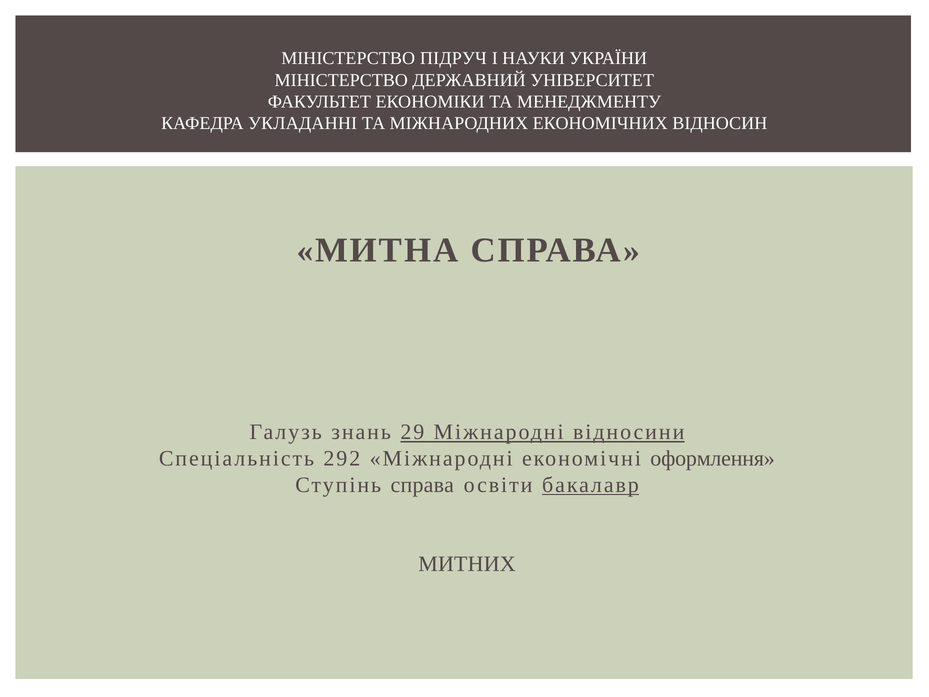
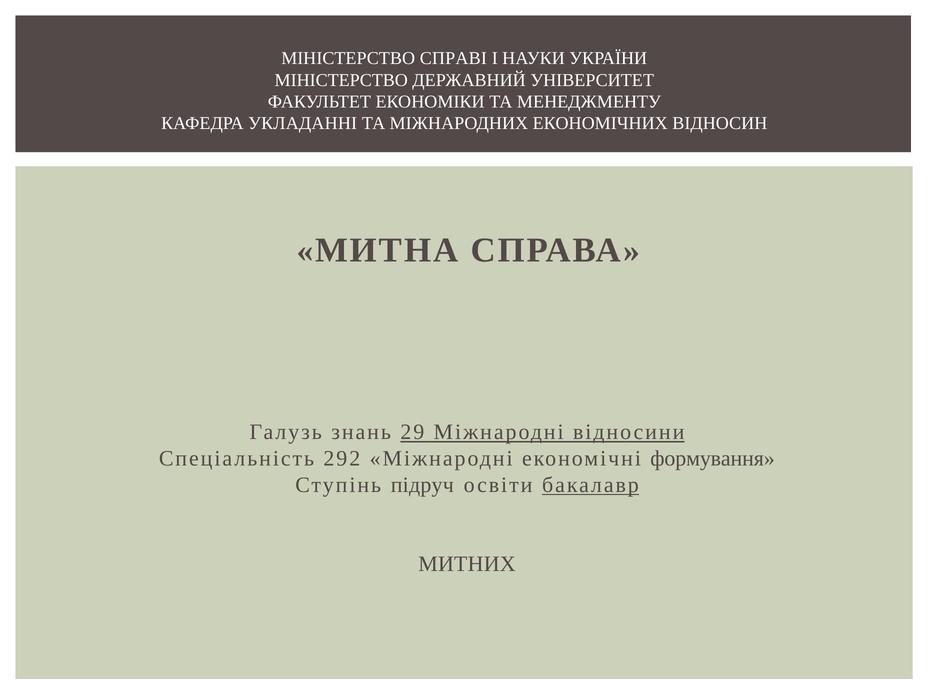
ПІДРУЧ: ПІДРУЧ -> СПРАВІ
оформлення: оформлення -> формування
Ступінь справа: справа -> підруч
